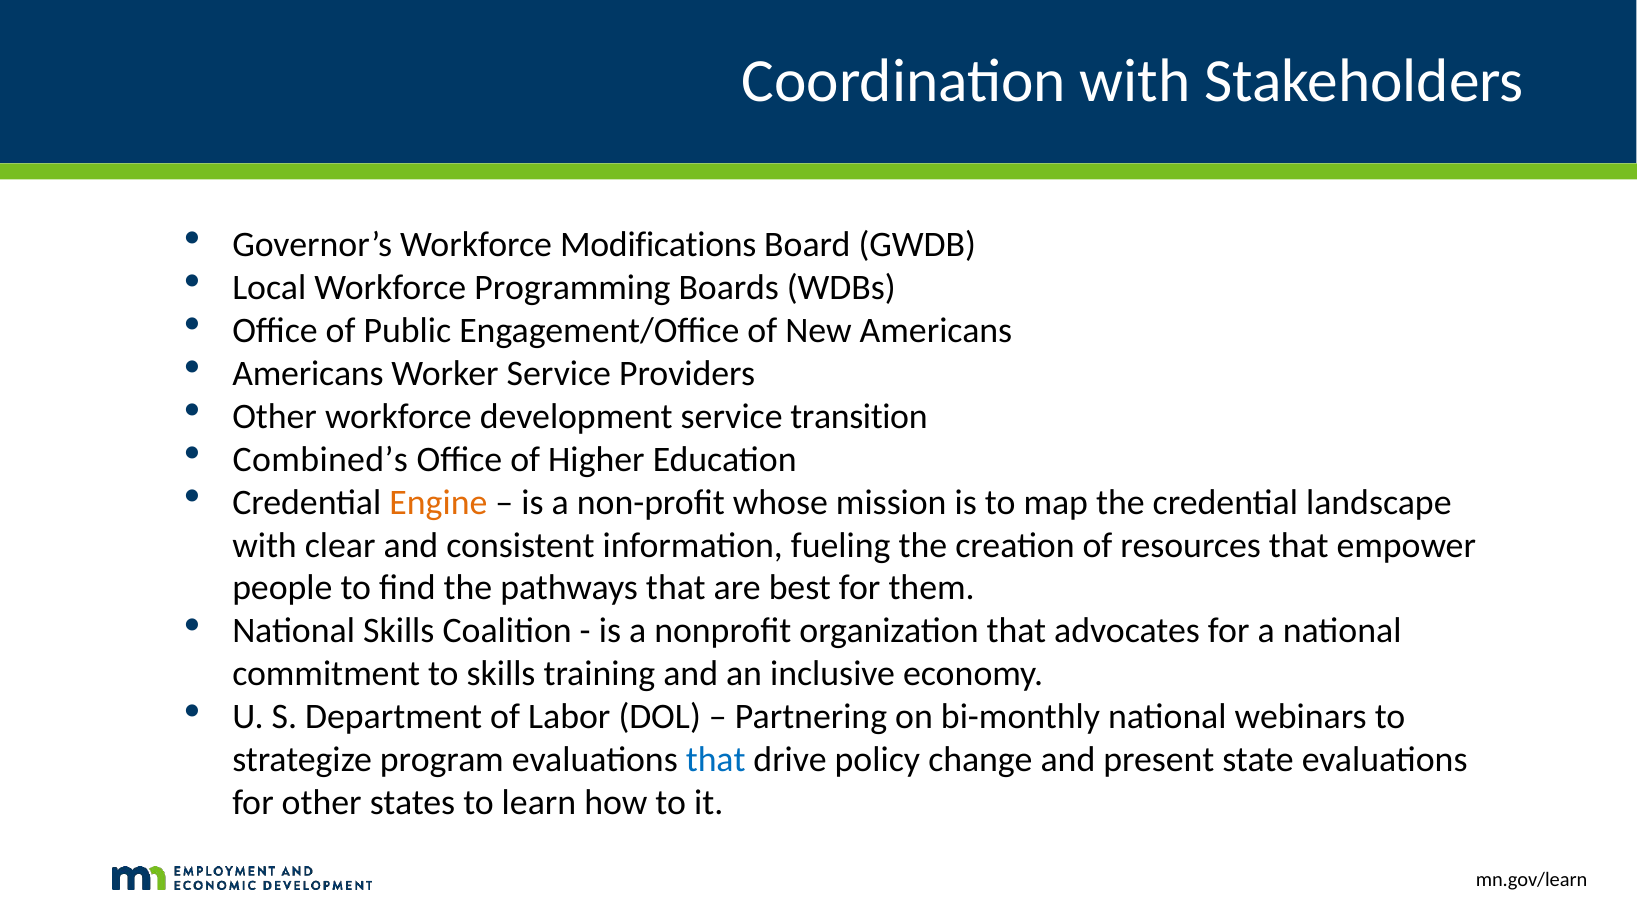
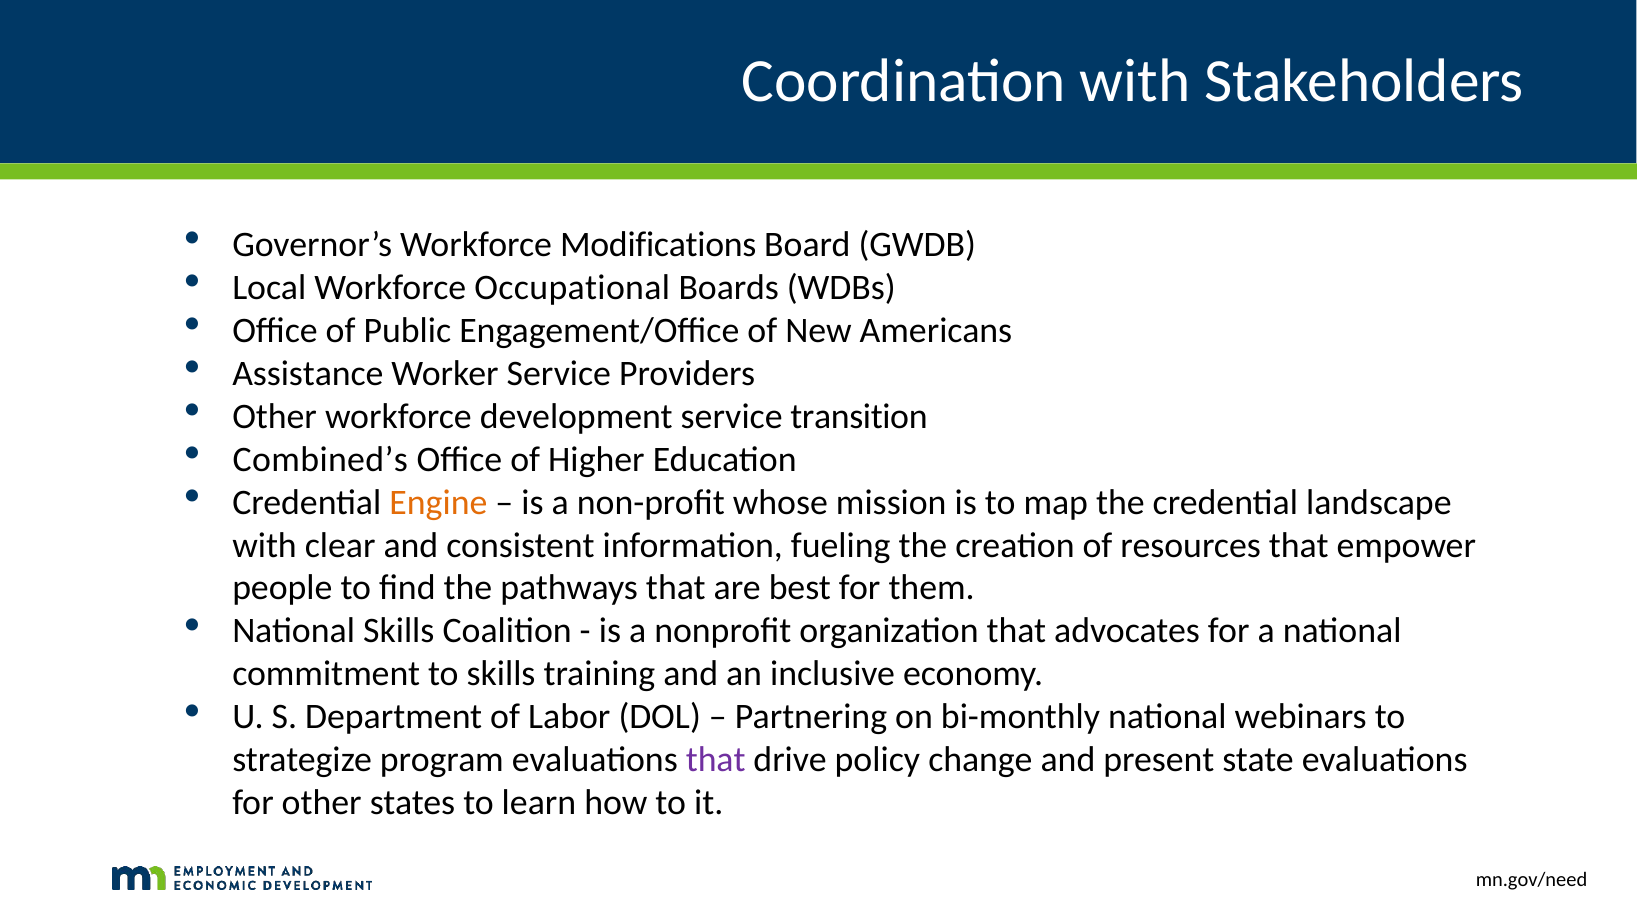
Programming: Programming -> Occupational
Americans at (308, 373): Americans -> Assistance
that at (716, 760) colour: blue -> purple
mn.gov/learn: mn.gov/learn -> mn.gov/need
